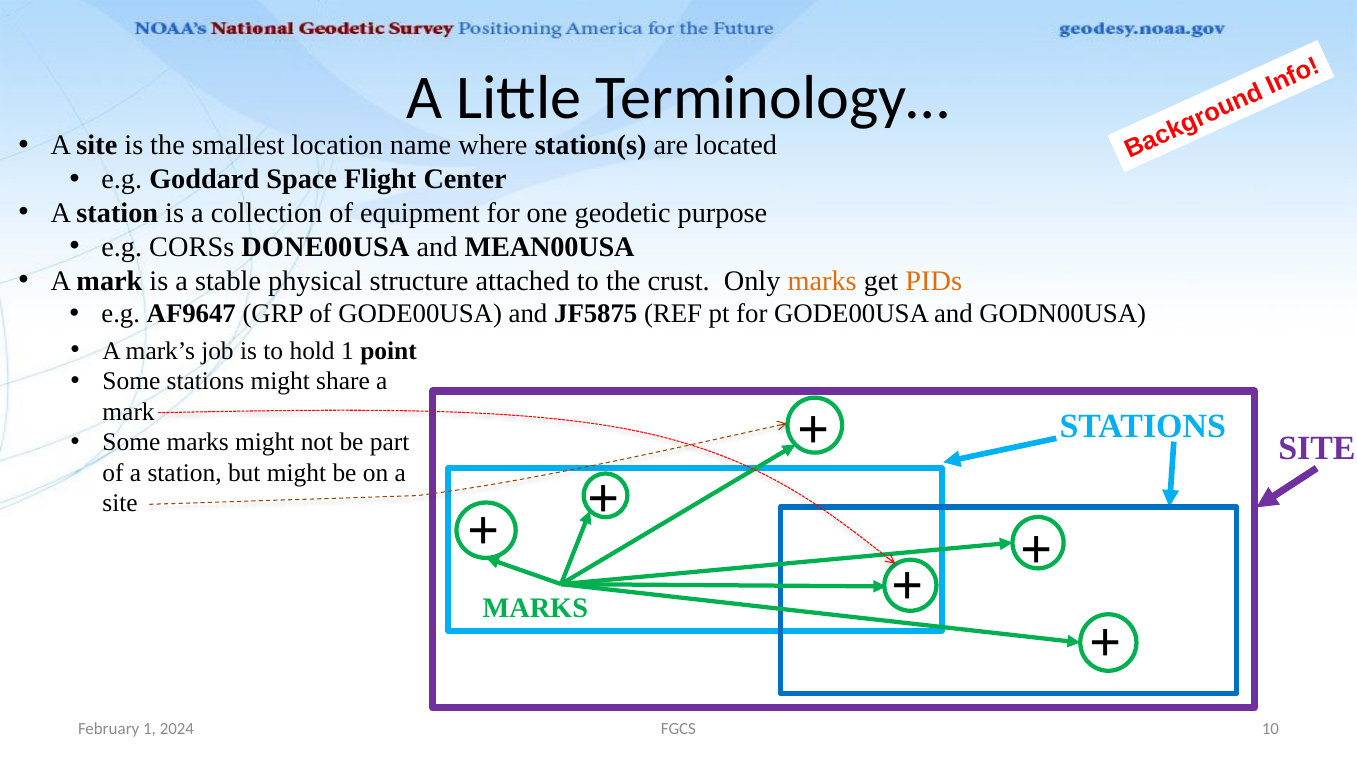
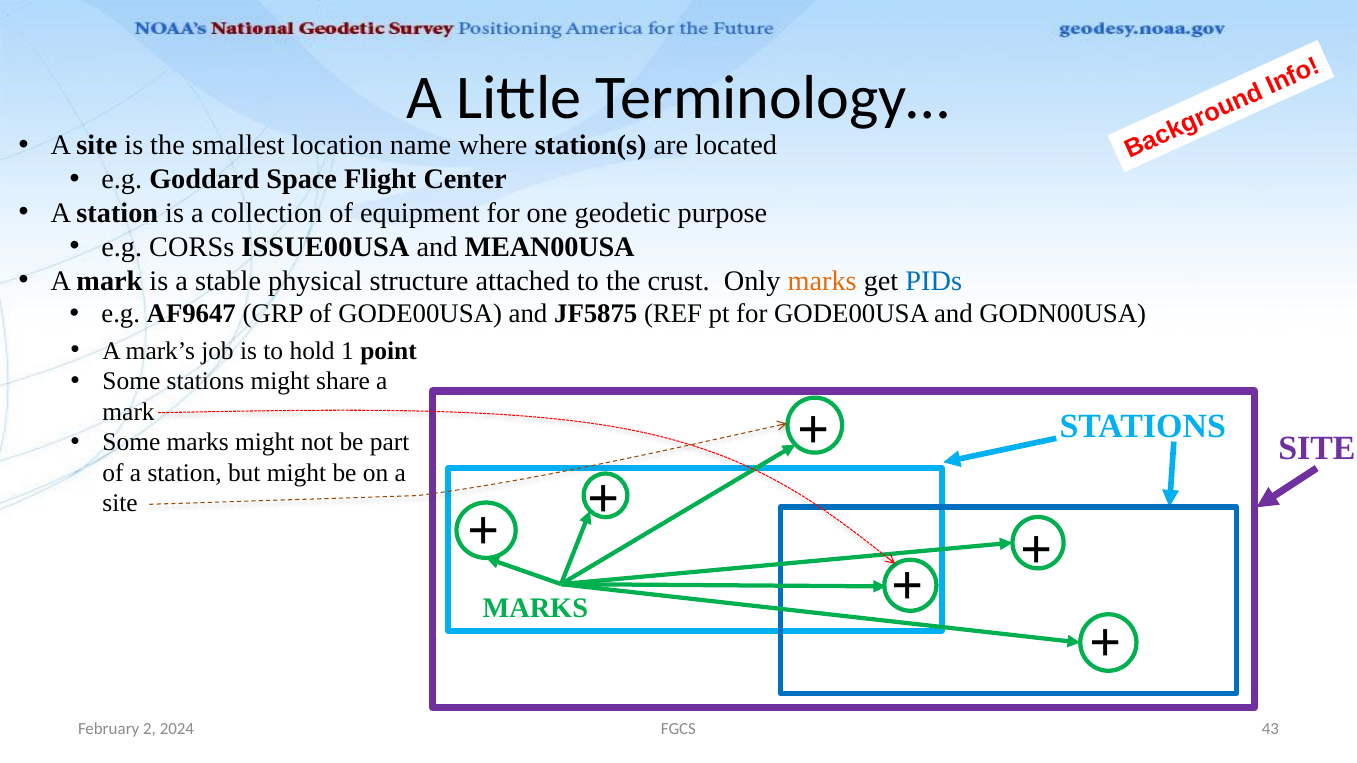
DONE00USA: DONE00USA -> ISSUE00USA
PIDs colour: orange -> blue
February 1: 1 -> 2
10: 10 -> 43
